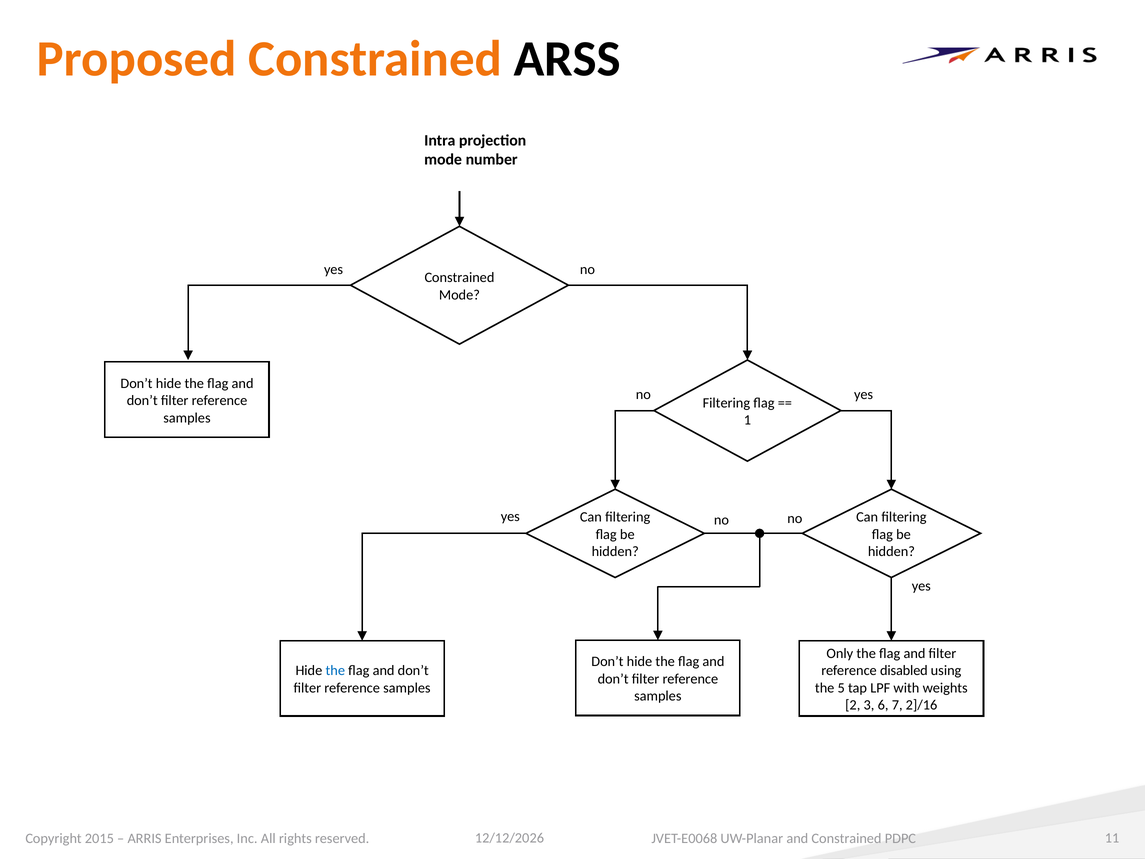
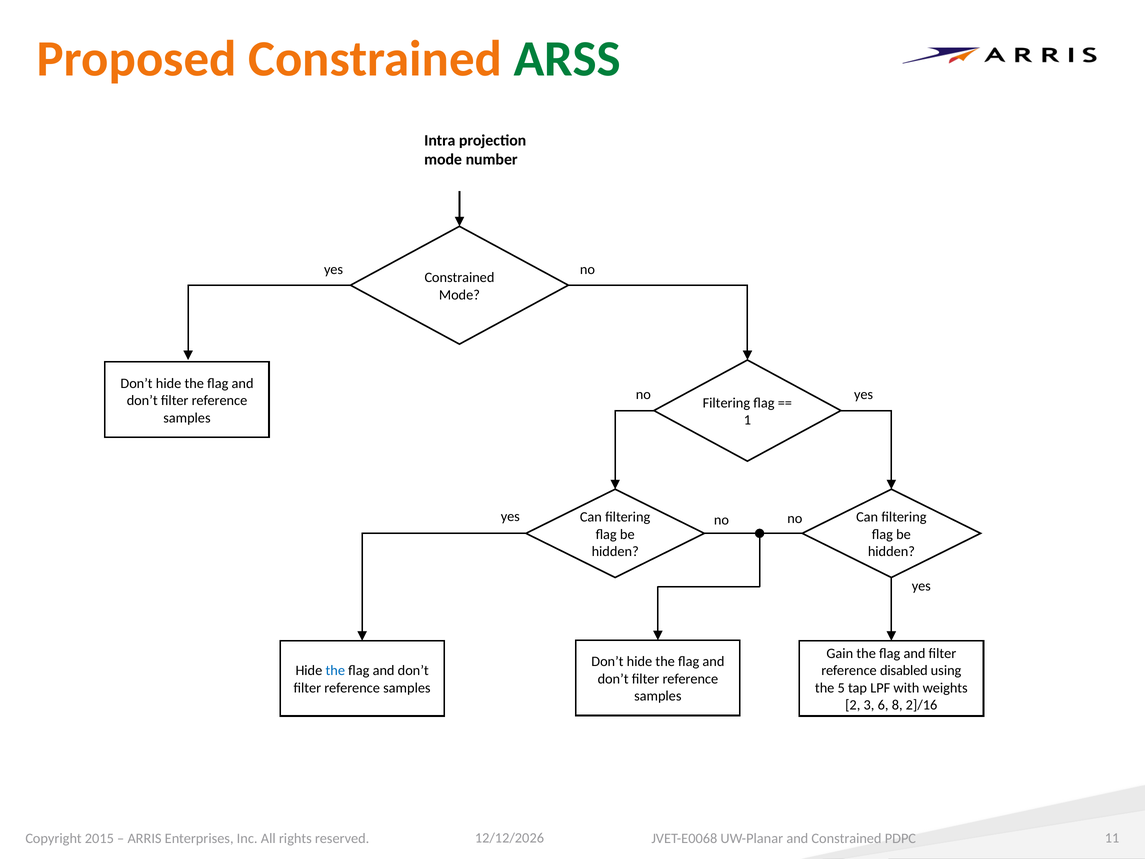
ARSS colour: black -> green
Only: Only -> Gain
7: 7 -> 8
